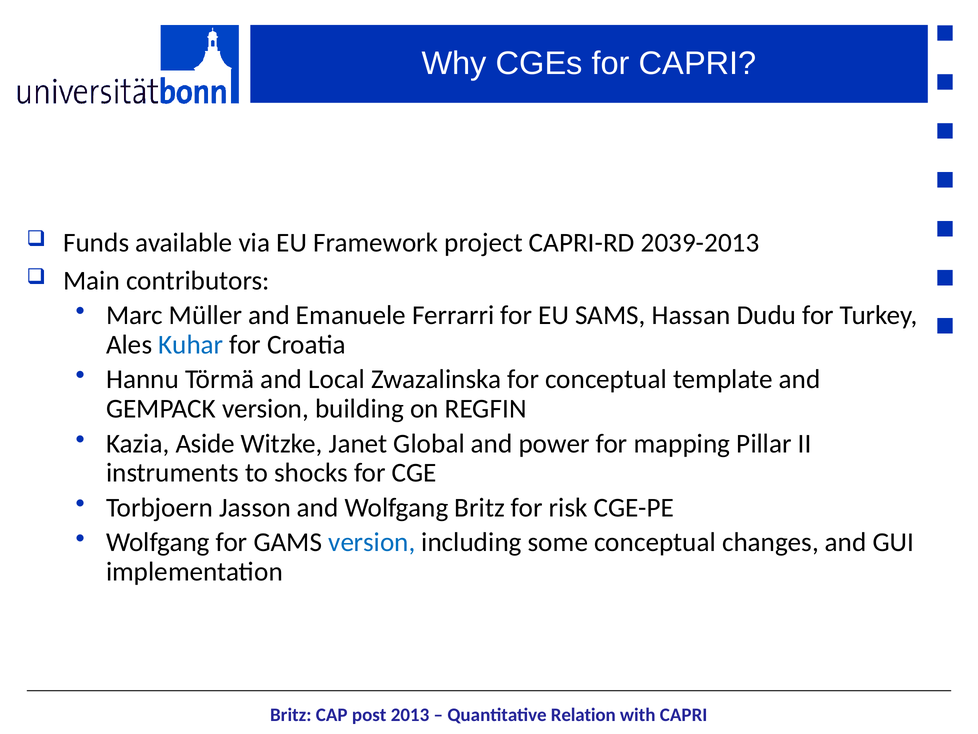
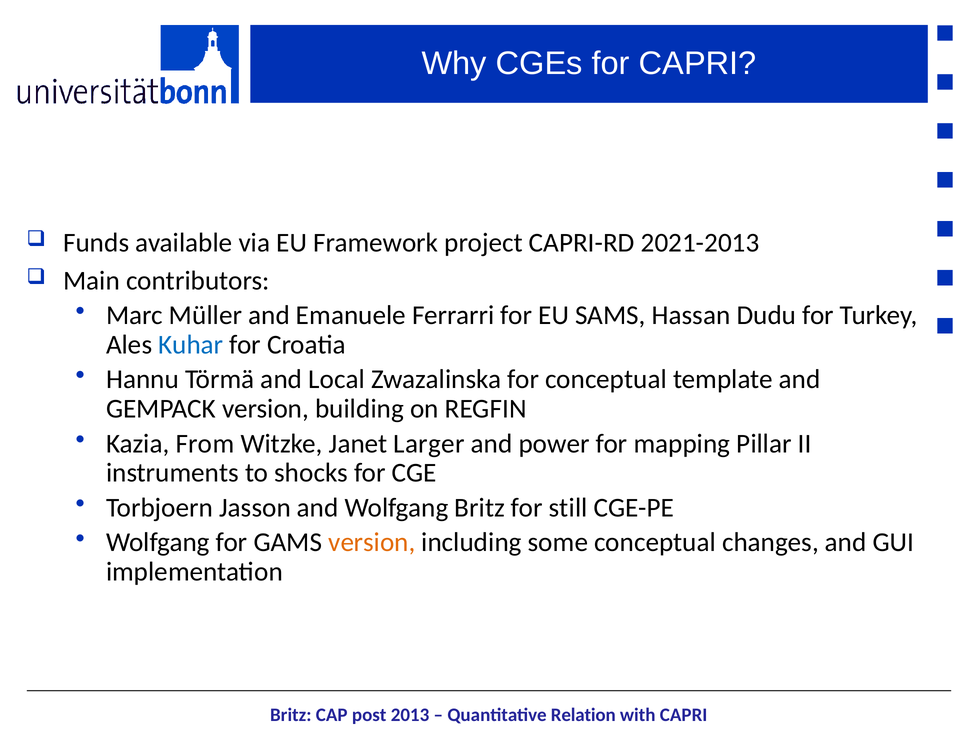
2039-2013: 2039-2013 -> 2021-2013
Aside: Aside -> From
Global: Global -> Larger
risk: risk -> still
version at (372, 542) colour: blue -> orange
